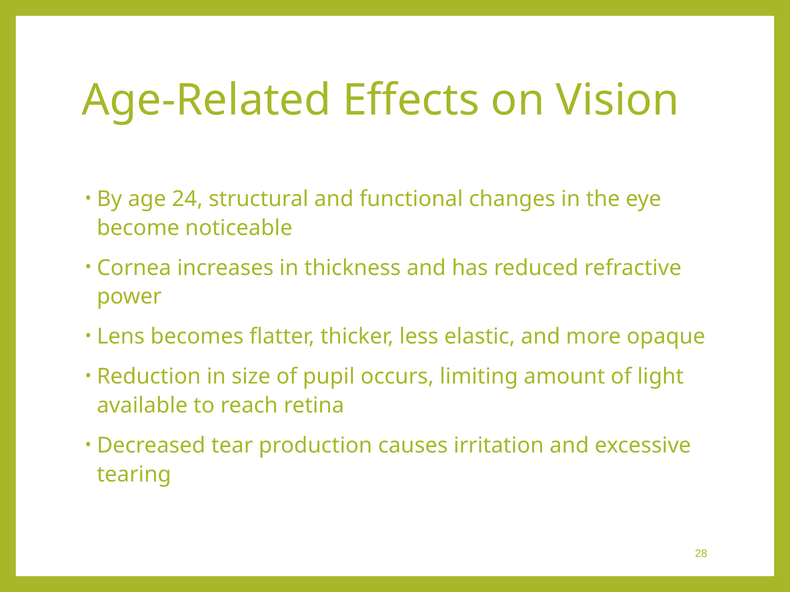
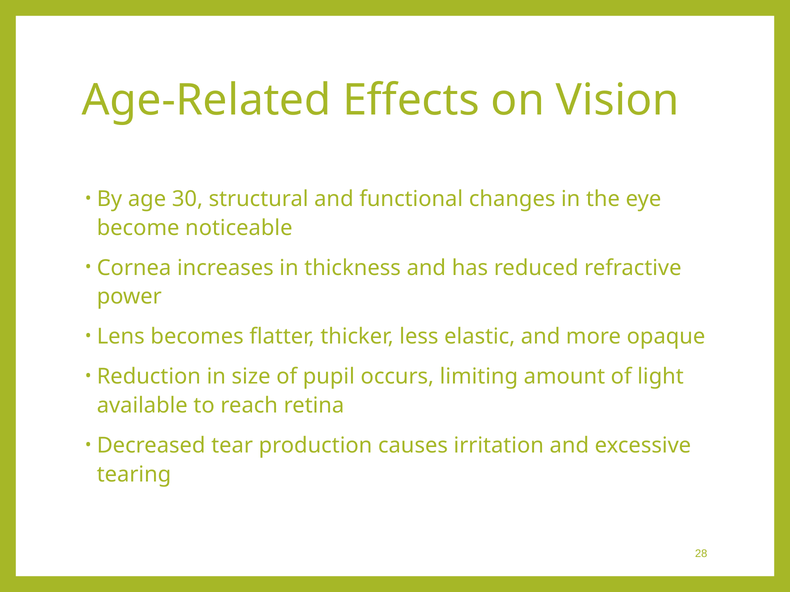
24: 24 -> 30
